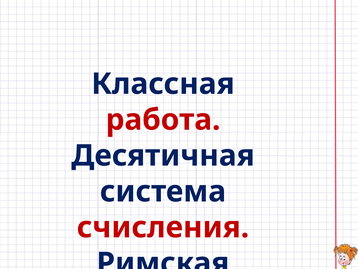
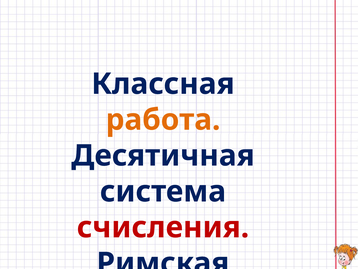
работа colour: red -> orange
